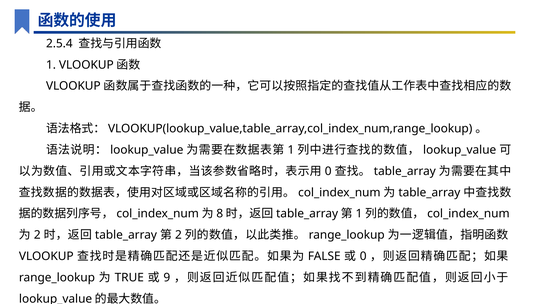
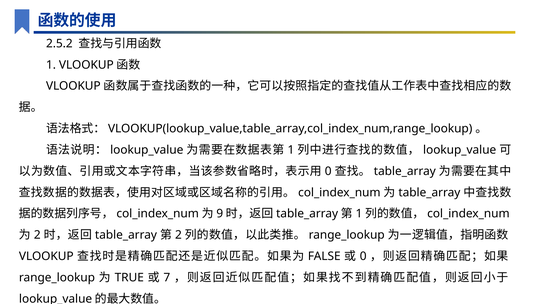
2.5.4: 2.5.4 -> 2.5.2
8: 8 -> 9
9: 9 -> 7
